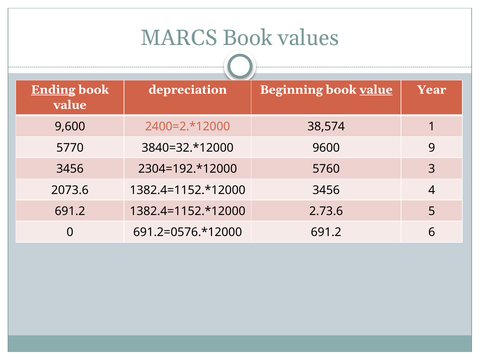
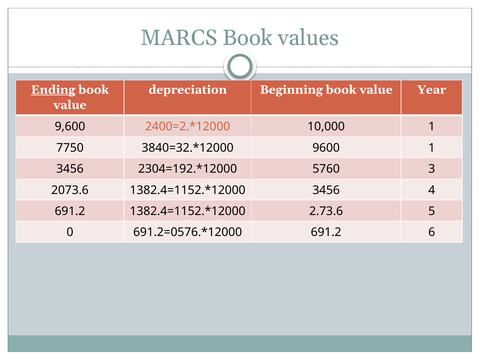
value at (376, 90) underline: present -> none
38,574: 38,574 -> 10,000
5770: 5770 -> 7750
9600 9: 9 -> 1
